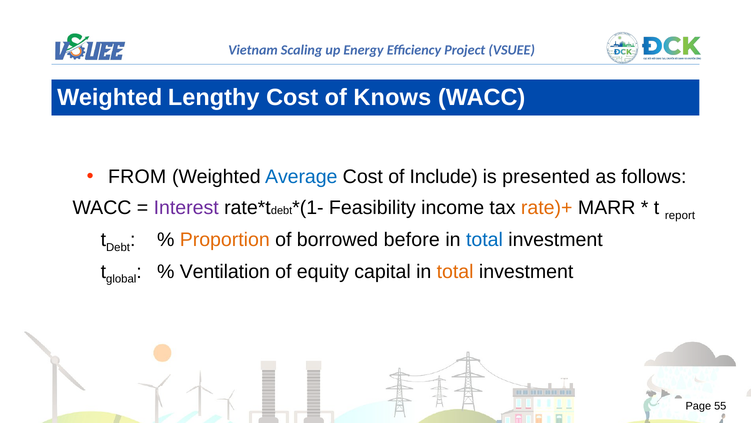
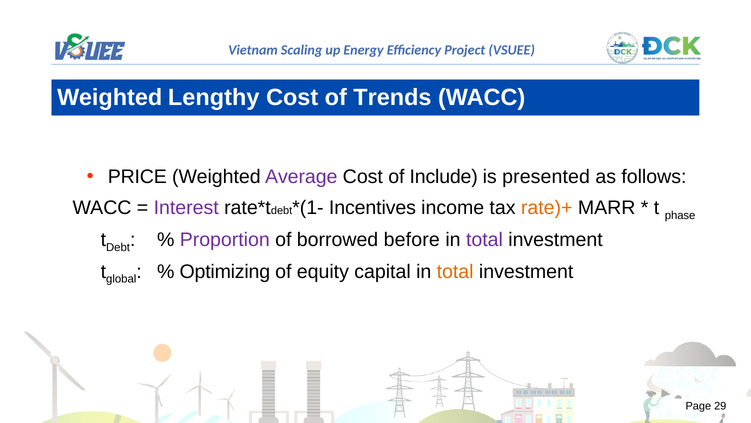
Knows: Knows -> Trends
FROM: FROM -> PRICE
Average colour: blue -> purple
Feasibility: Feasibility -> Incentives
report: report -> phase
Proportion colour: orange -> purple
total at (484, 239) colour: blue -> purple
Ventilation: Ventilation -> Optimizing
55: 55 -> 29
